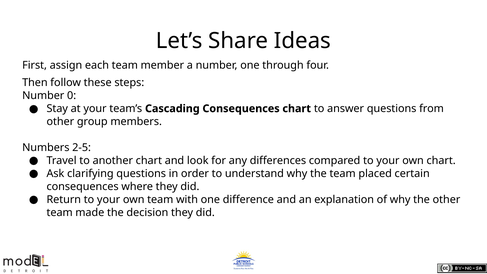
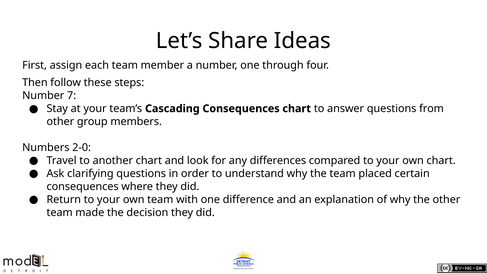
0: 0 -> 7
2-5: 2-5 -> 2-0
